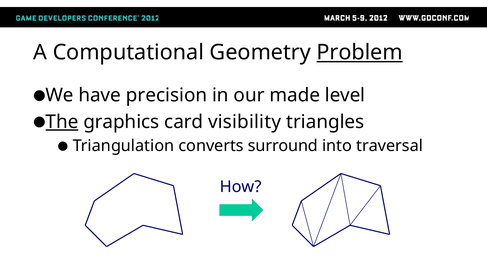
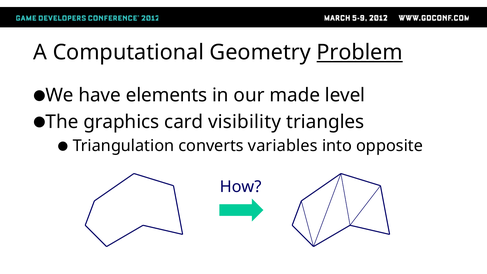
precision: precision -> elements
The underline: present -> none
surround: surround -> variables
traversal: traversal -> opposite
